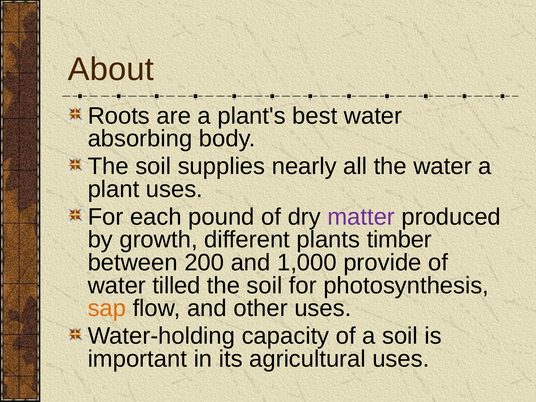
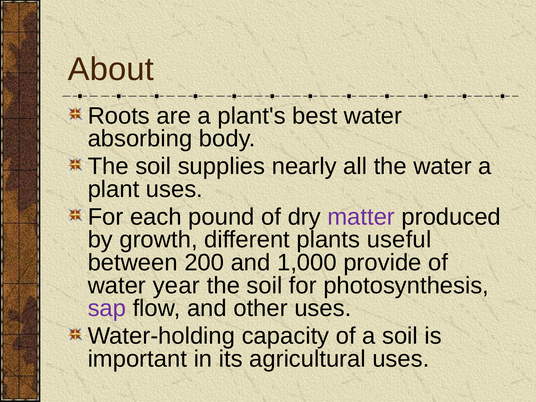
timber: timber -> useful
tilled: tilled -> year
sap colour: orange -> purple
